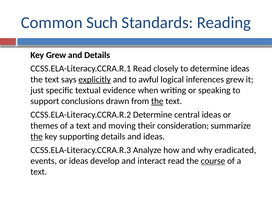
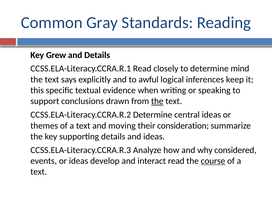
Such: Such -> Gray
determine ideas: ideas -> mind
explicitly underline: present -> none
inferences grew: grew -> keep
just: just -> this
the at (37, 136) underline: present -> none
eradicated: eradicated -> considered
